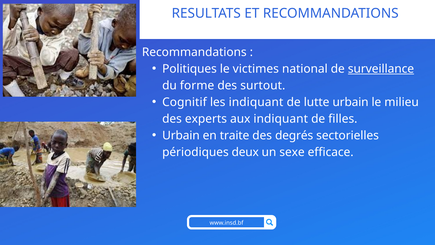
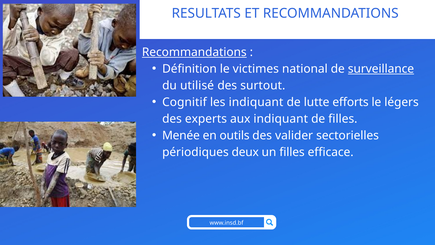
Recommandations at (194, 52) underline: none -> present
Politiques: Politiques -> Définition
forme: forme -> utilisé
lutte urbain: urbain -> efforts
milieu: milieu -> légers
Urbain at (181, 135): Urbain -> Menée
traite: traite -> outils
degrés: degrés -> valider
un sexe: sexe -> filles
